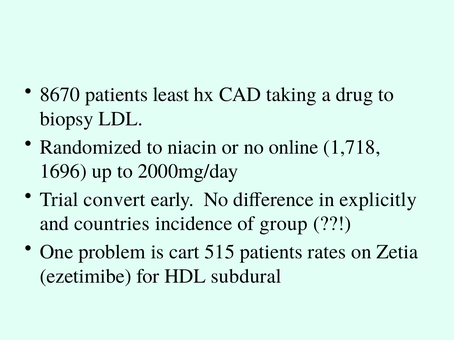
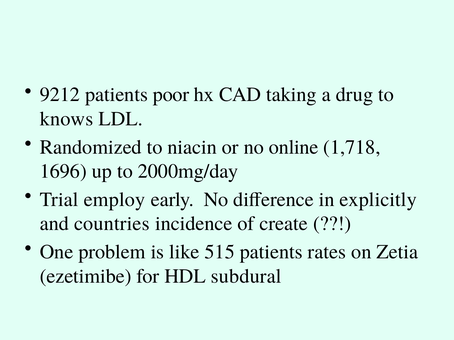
8670: 8670 -> 9212
least: least -> poor
biopsy: biopsy -> knows
convert: convert -> employ
group: group -> create
cart: cart -> like
